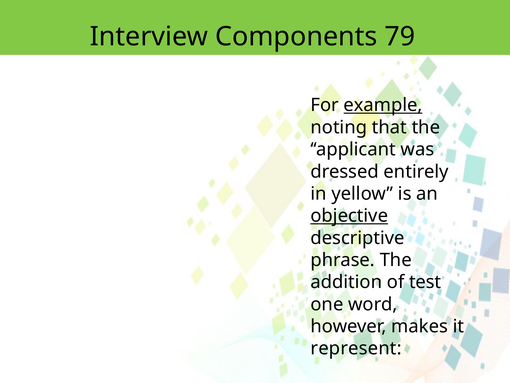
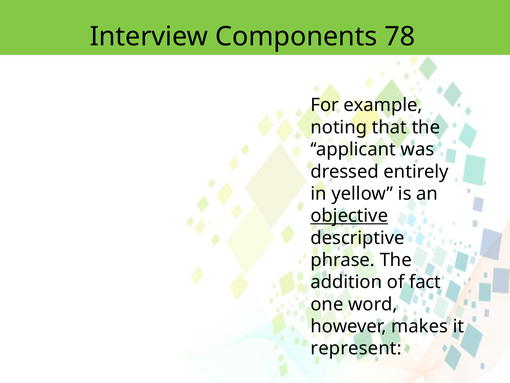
79: 79 -> 78
example underline: present -> none
test: test -> fact
